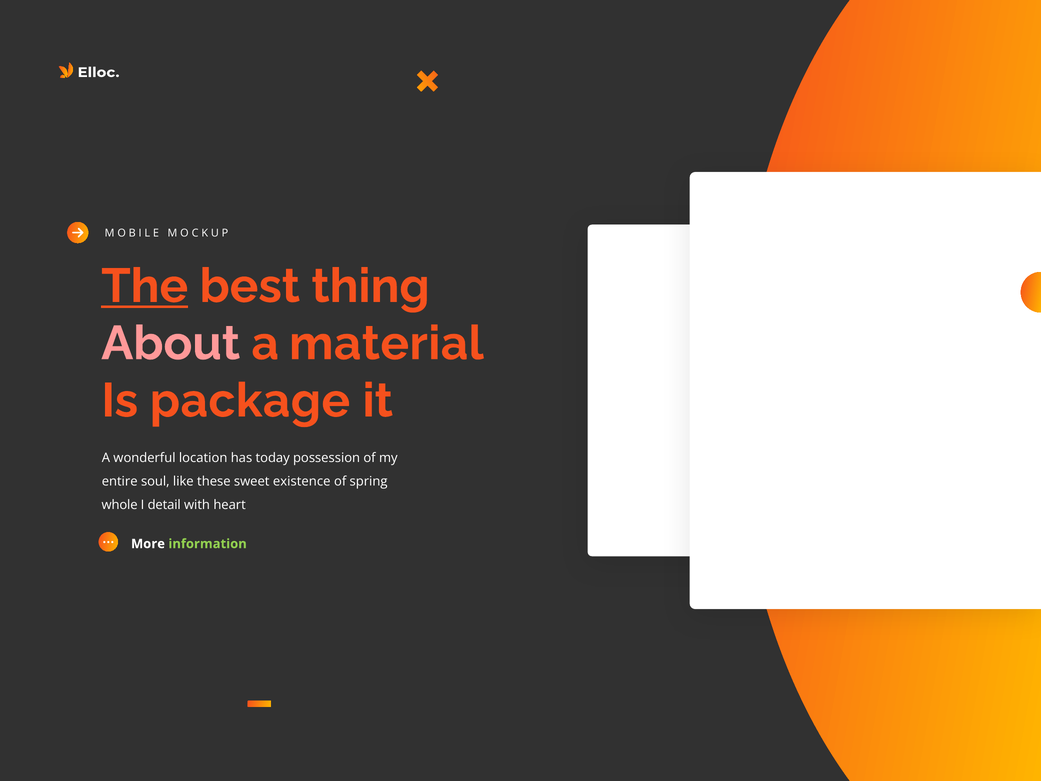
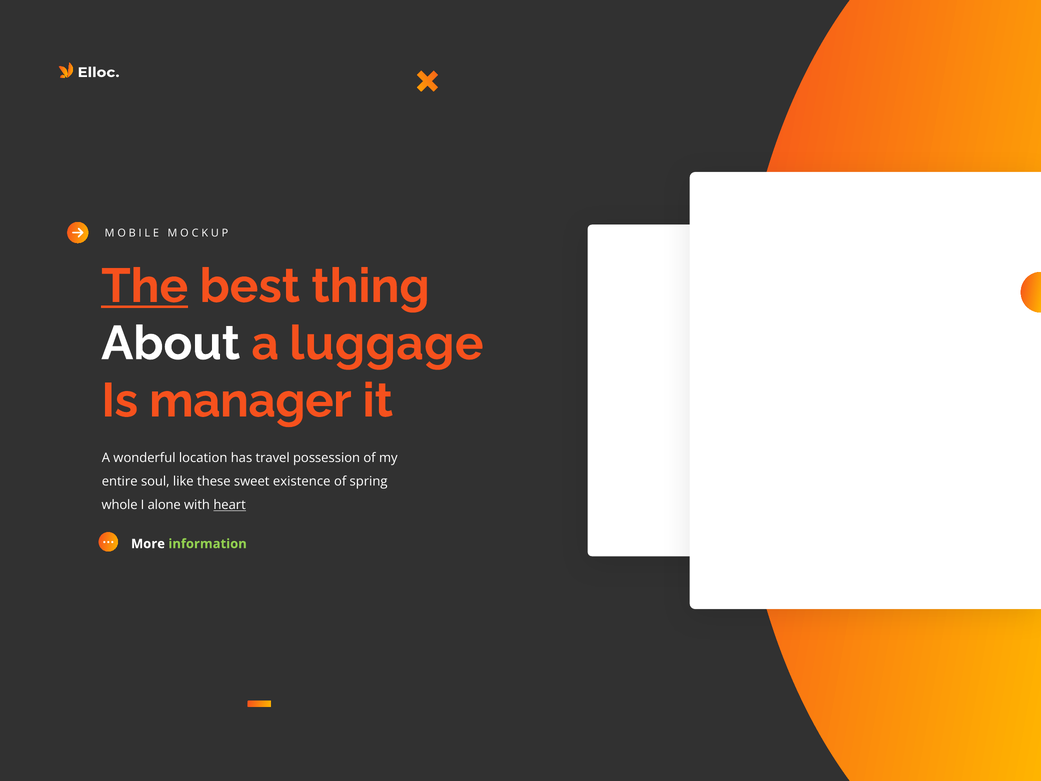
About colour: pink -> white
material: material -> luggage
package: package -> manager
today: today -> travel
detail: detail -> alone
heart underline: none -> present
